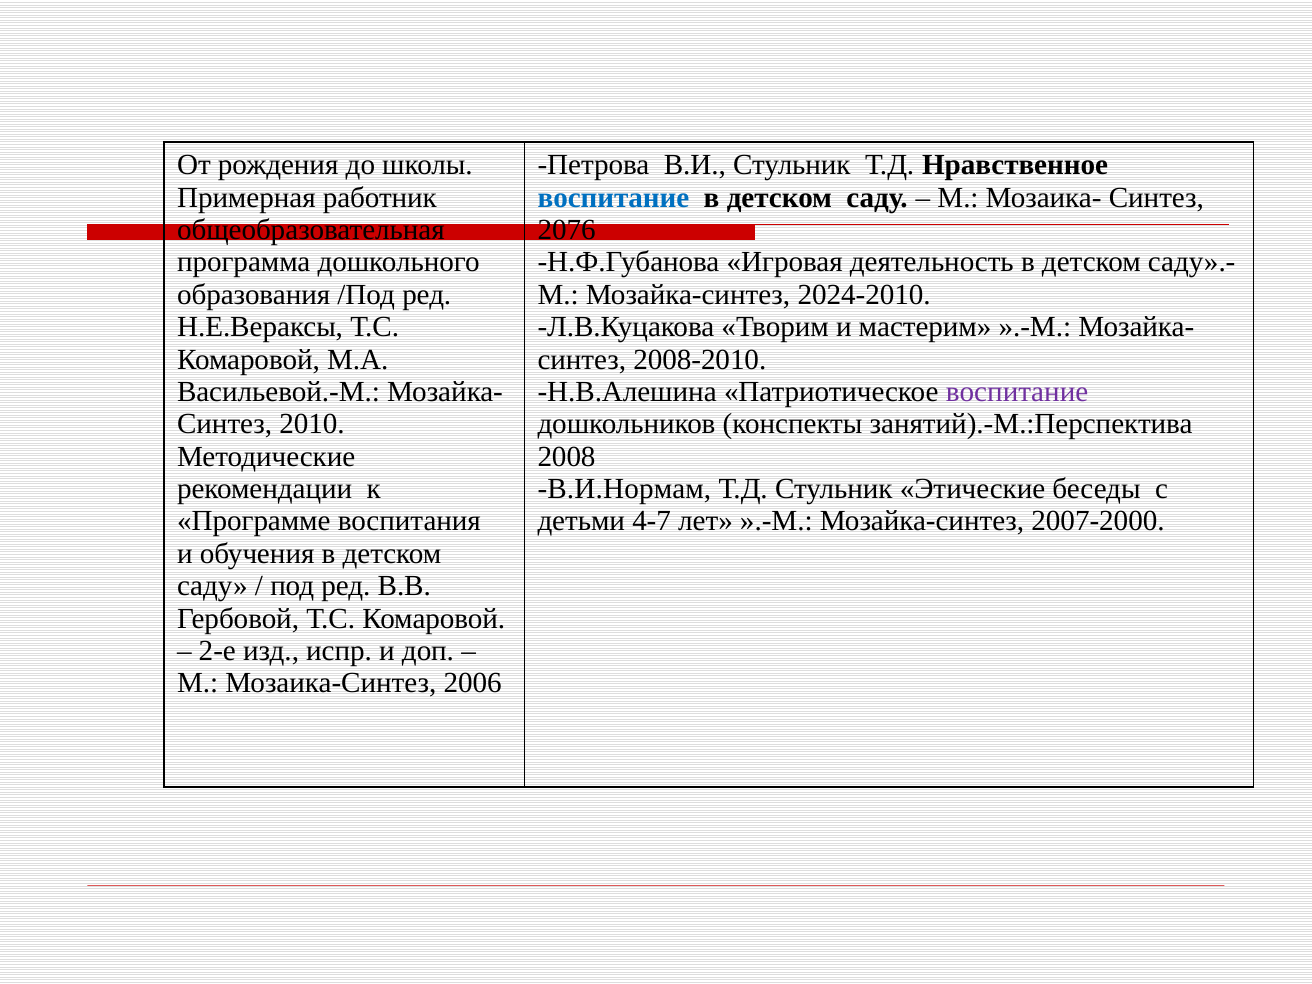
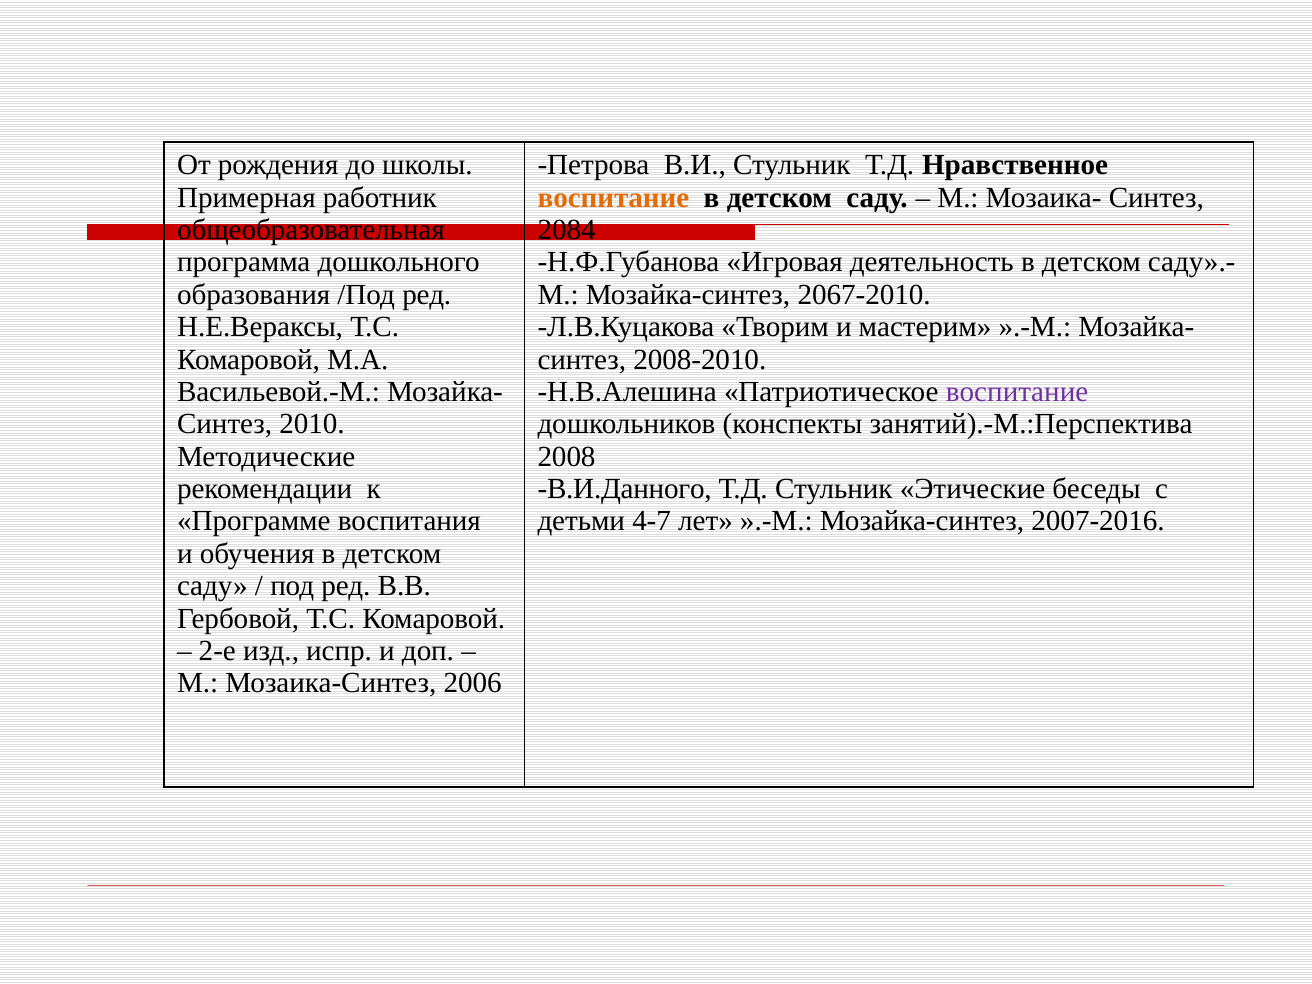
воспитание at (613, 198) colour: blue -> orange
2076: 2076 -> 2084
2024-2010: 2024-2010 -> 2067-2010
В.И.Нормам: В.И.Нормам -> В.И.Данного
2007-2000: 2007-2000 -> 2007-2016
